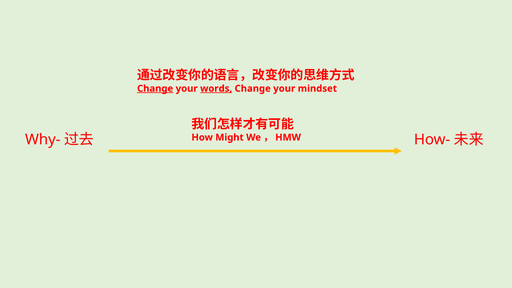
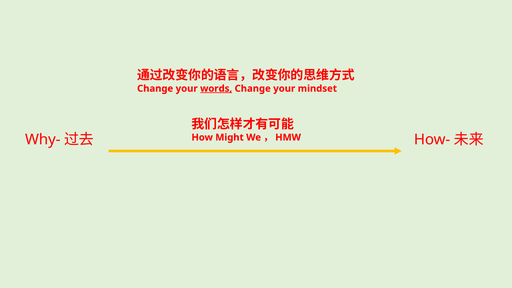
Change at (155, 89) underline: present -> none
